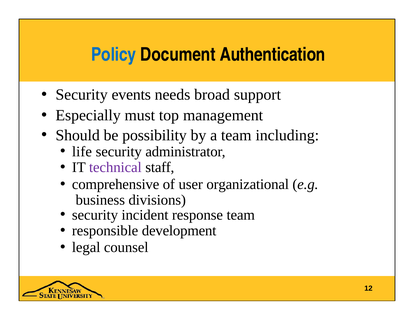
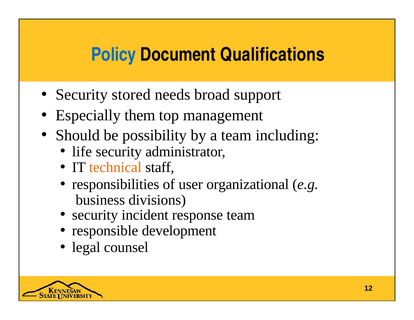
Authentication: Authentication -> Qualifications
events: events -> stored
must: must -> them
technical colour: purple -> orange
comprehensive: comprehensive -> responsibilities
